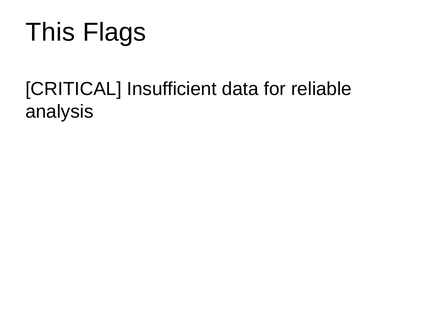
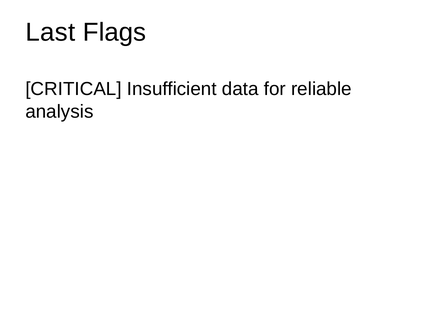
This: This -> Last
